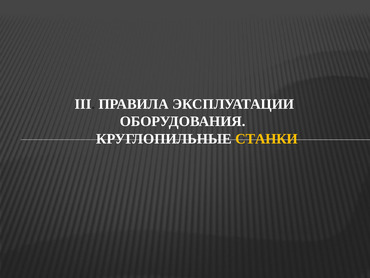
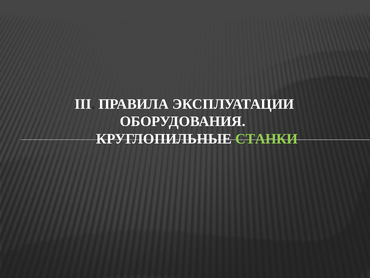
СТАНКИ colour: yellow -> light green
